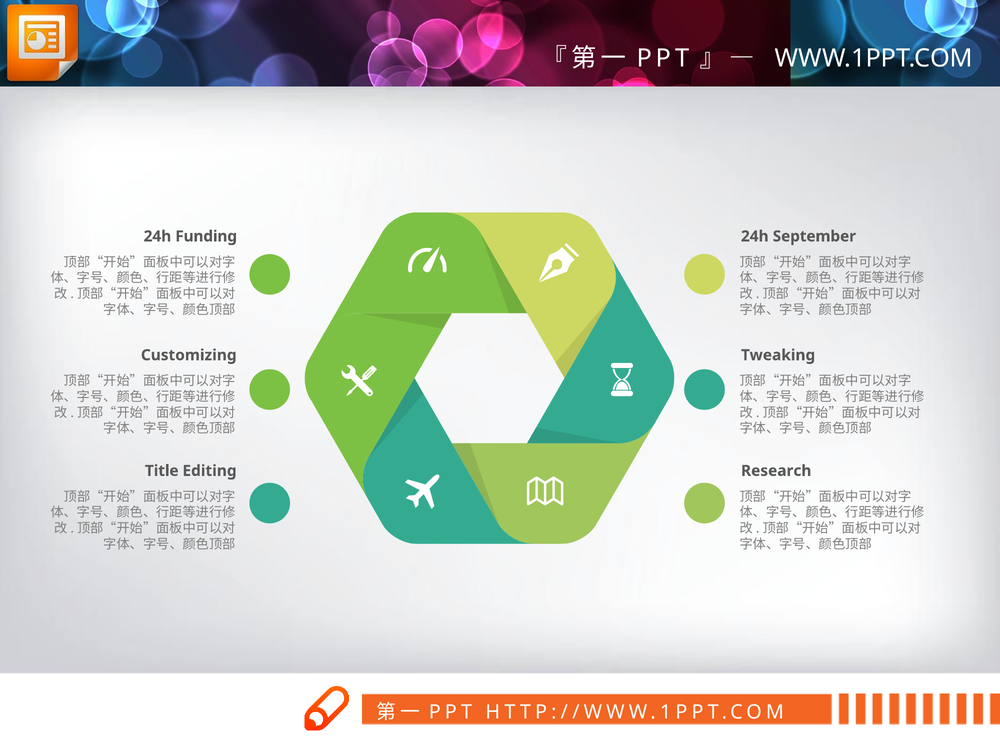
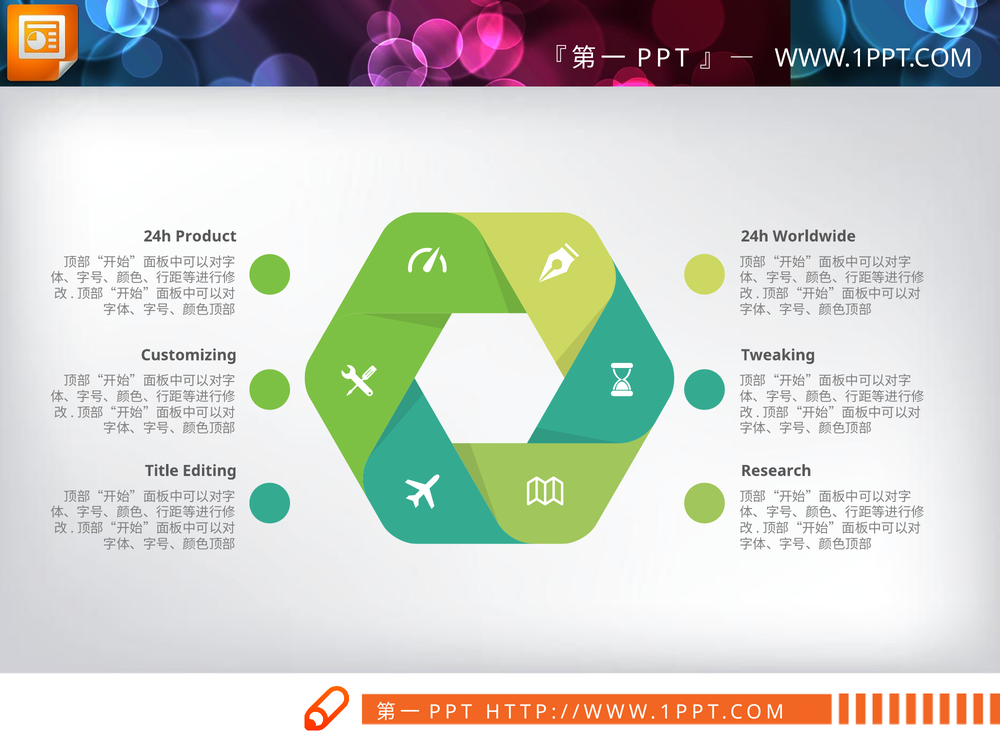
Funding: Funding -> Product
September: September -> Worldwide
